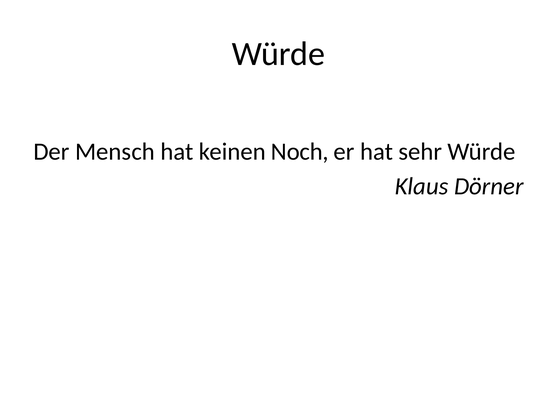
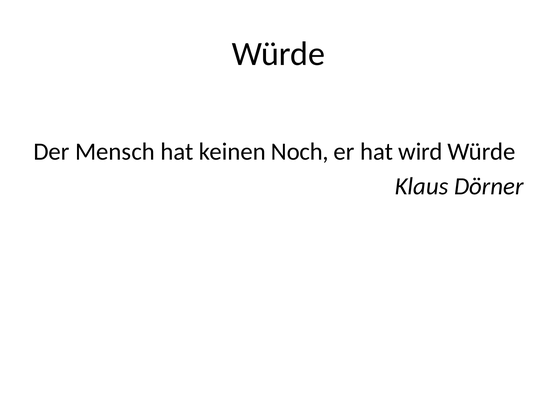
sehr: sehr -> wird
